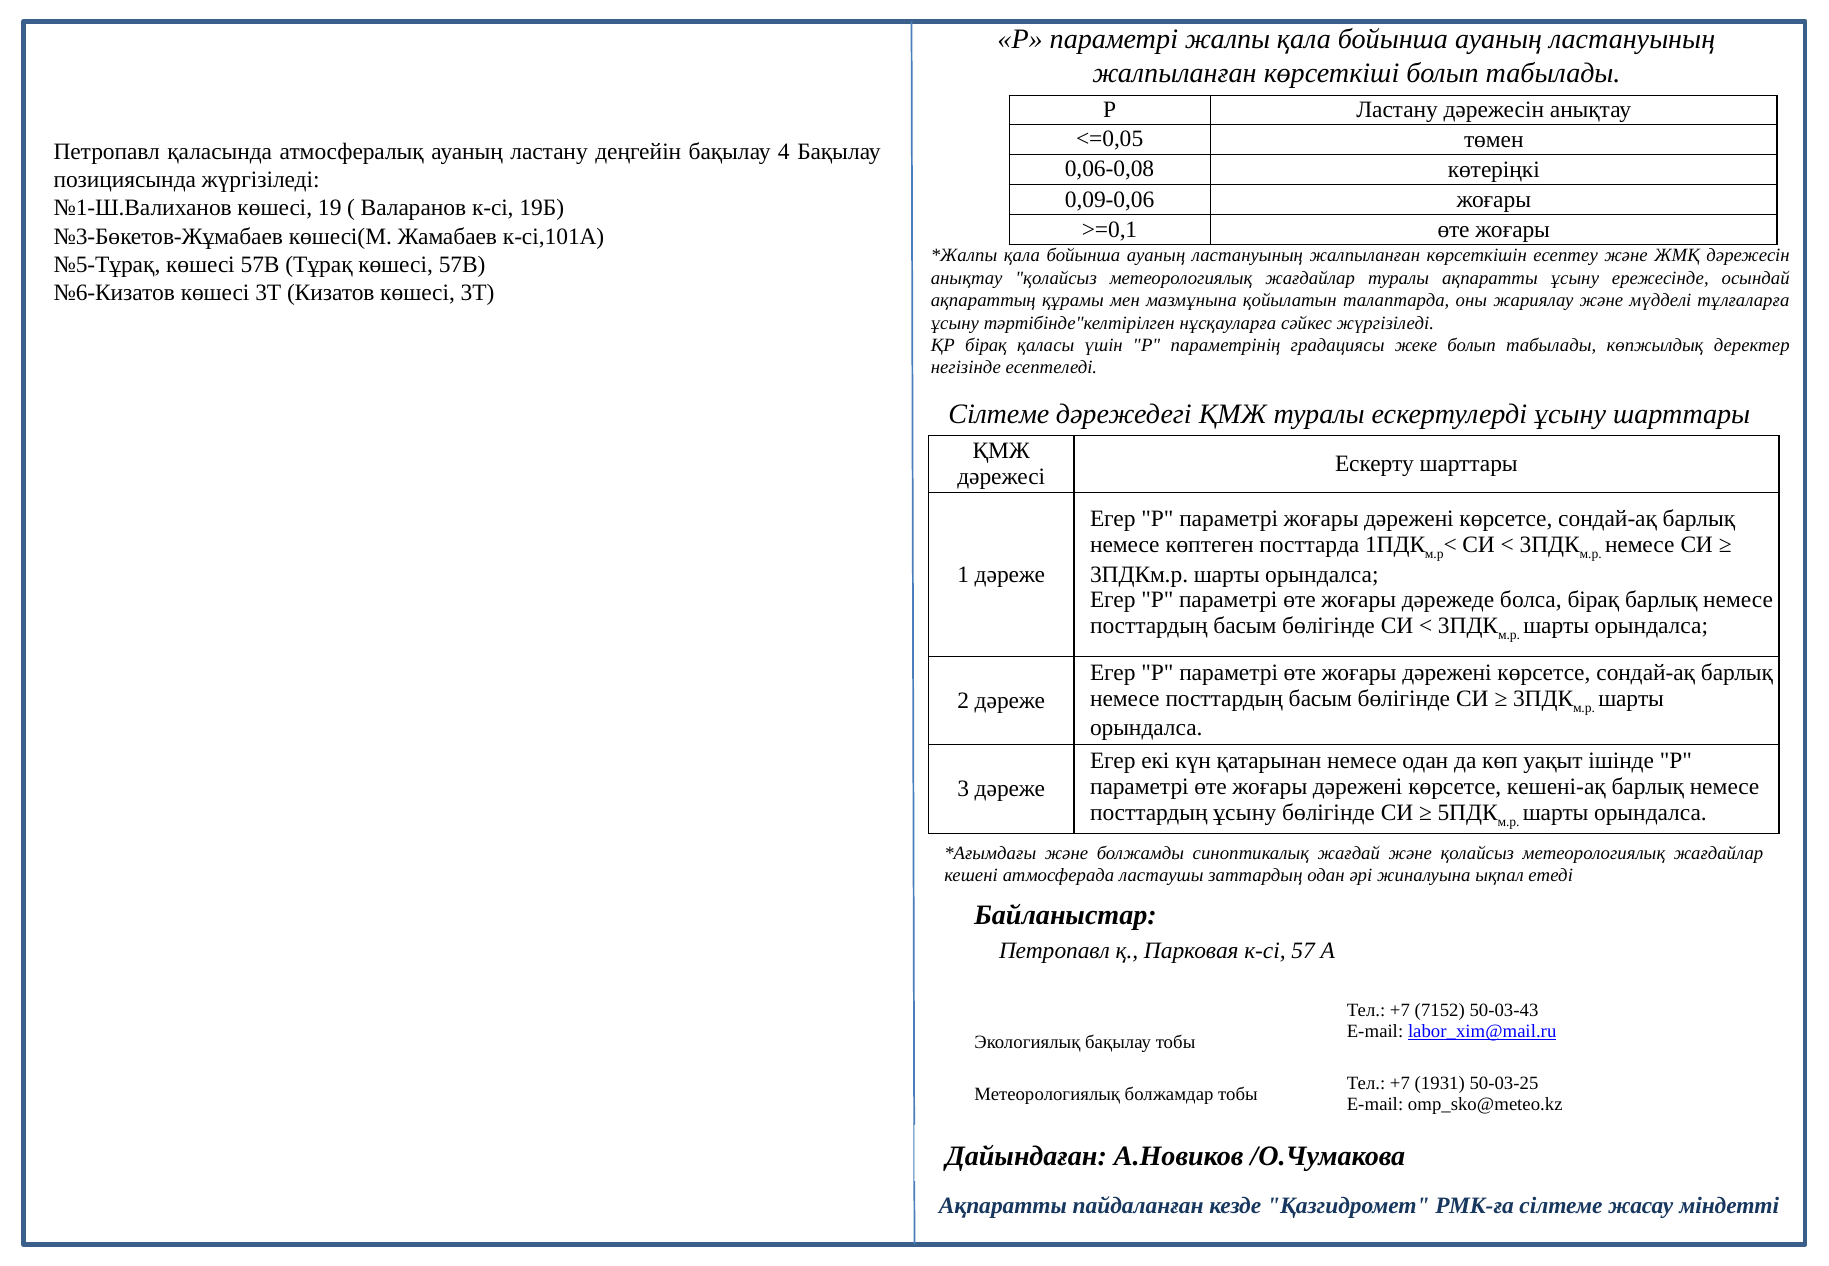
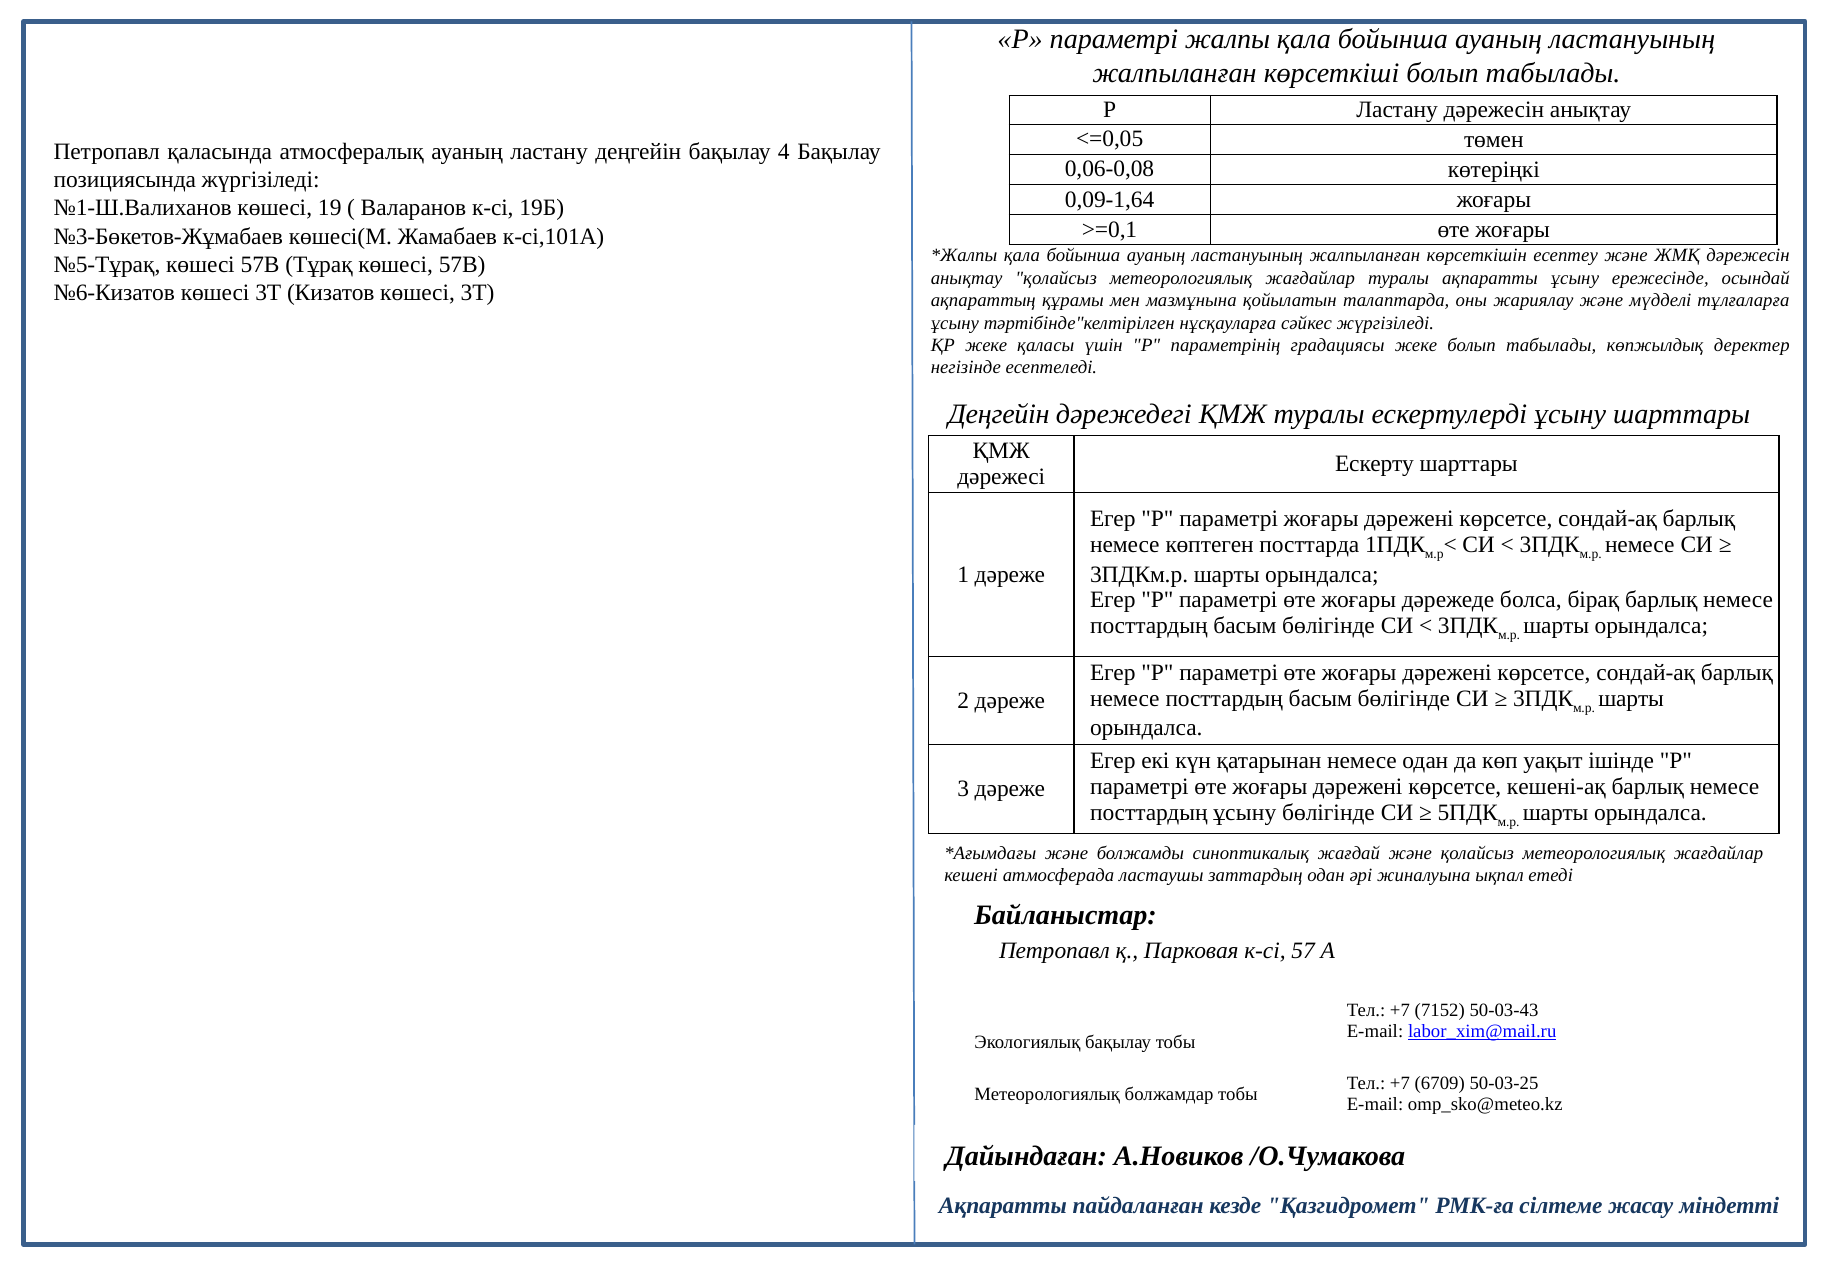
0,09-0,06: 0,09-0,06 -> 0,09-1,64
ҚР бірақ: бірақ -> жеке
Сілтеме at (999, 414): Сілтеме -> Деңгейін
1931: 1931 -> 6709
